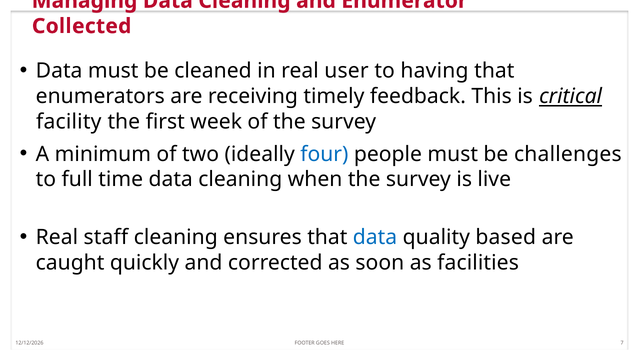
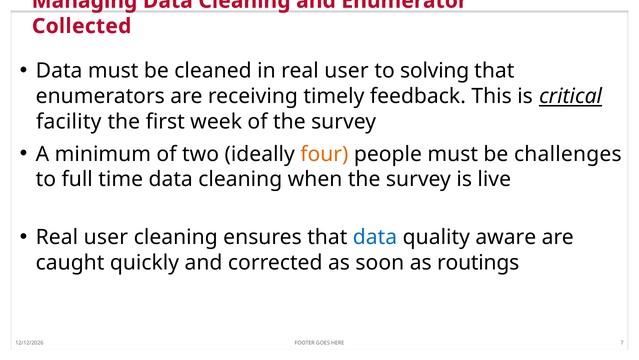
having: having -> solving
four colour: blue -> orange
staff at (106, 237): staff -> user
based: based -> aware
facilities: facilities -> routings
